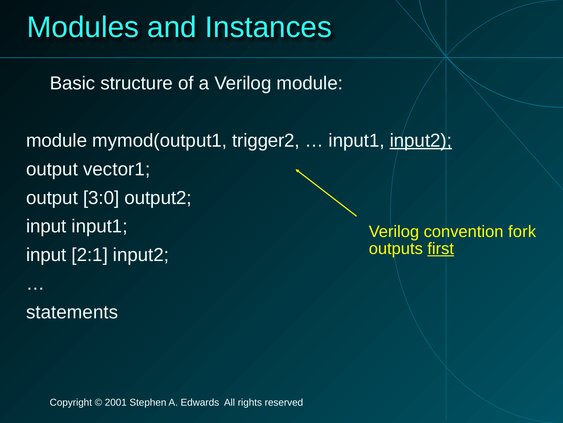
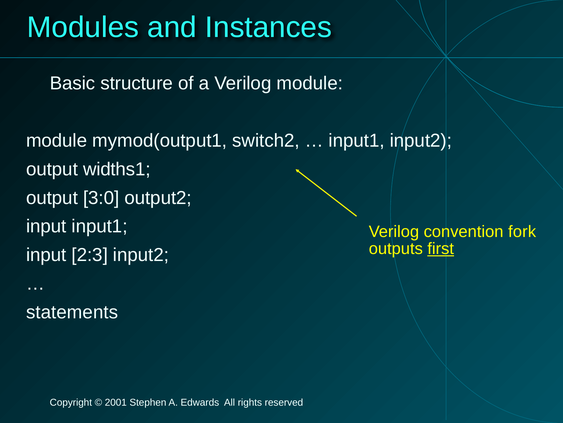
trigger2: trigger2 -> switch2
input2 at (421, 140) underline: present -> none
vector1: vector1 -> widths1
2:1: 2:1 -> 2:3
